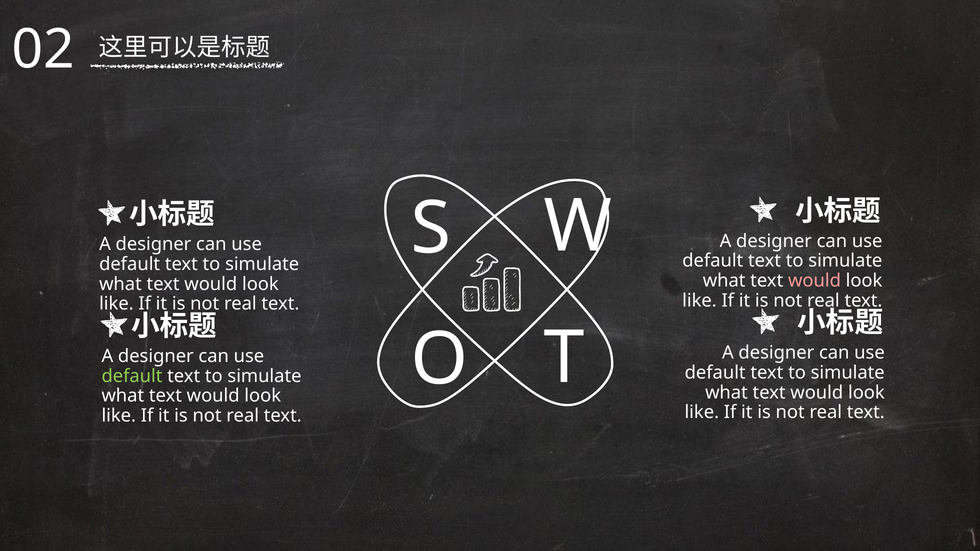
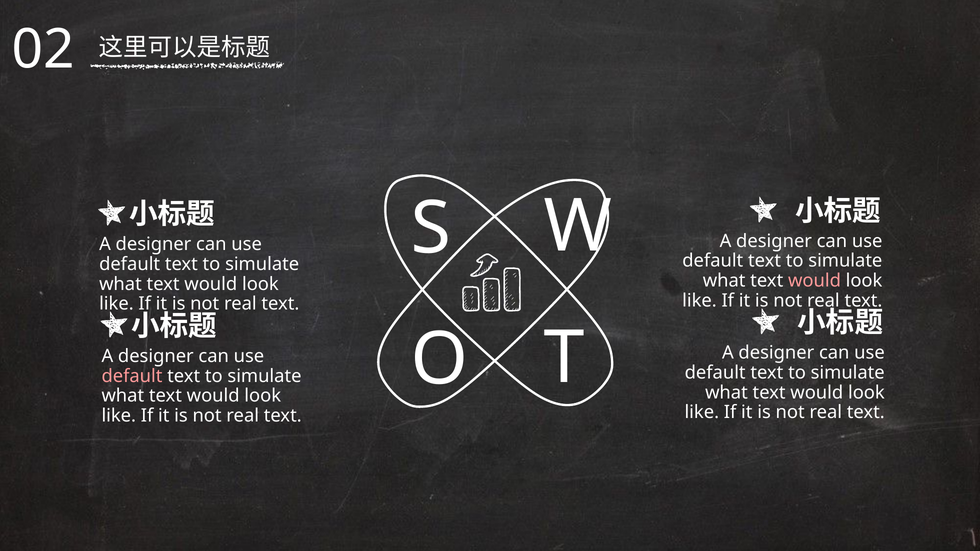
default at (132, 376) colour: light green -> pink
